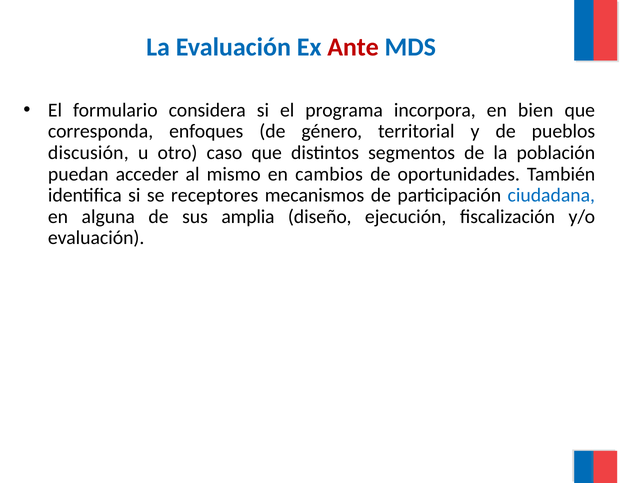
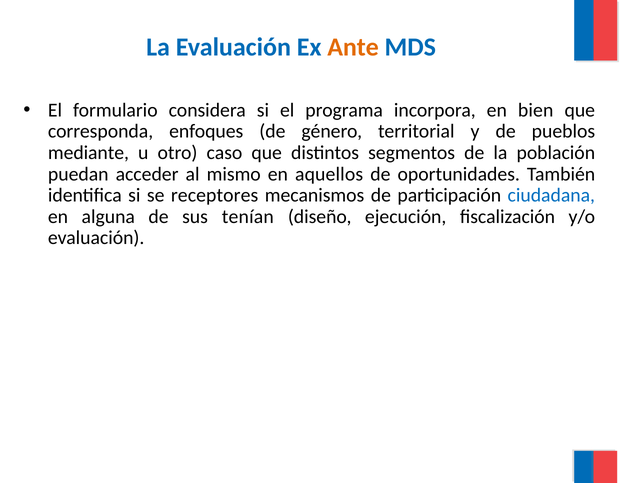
Ante colour: red -> orange
discusión: discusión -> mediante
cambios: cambios -> aquellos
amplia: amplia -> tenían
